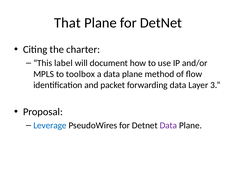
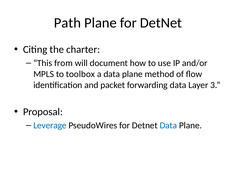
That: That -> Path
label: label -> from
Data at (168, 125) colour: purple -> blue
